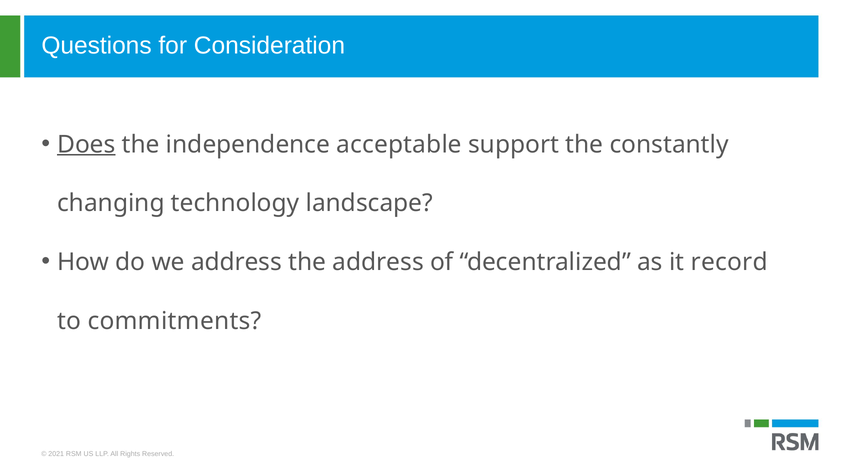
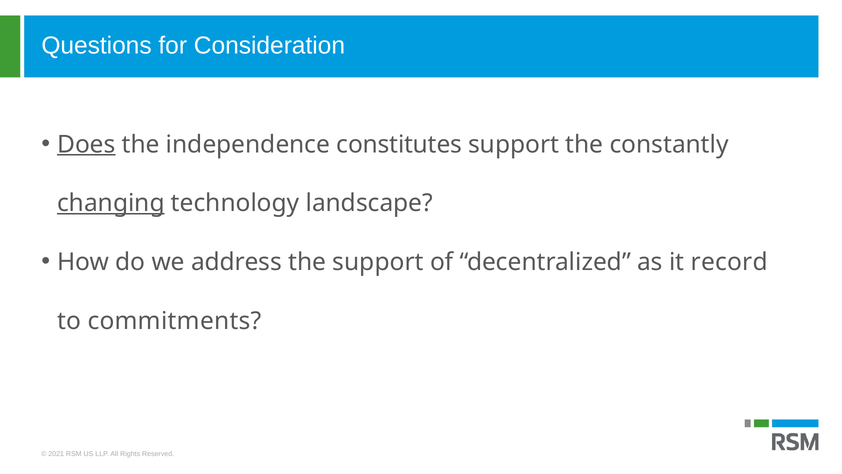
acceptable: acceptable -> constitutes
changing underline: none -> present
the address: address -> support
